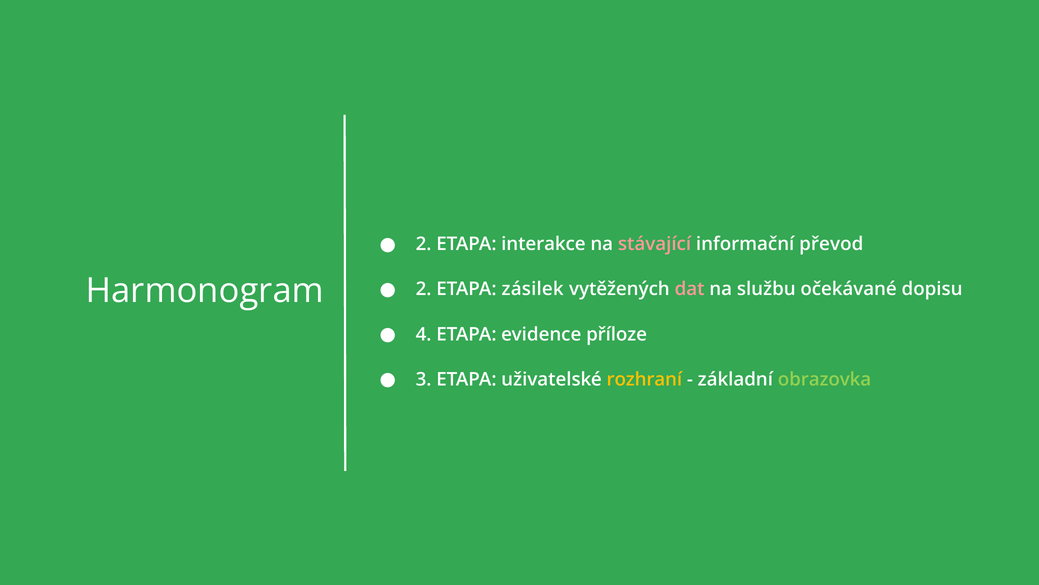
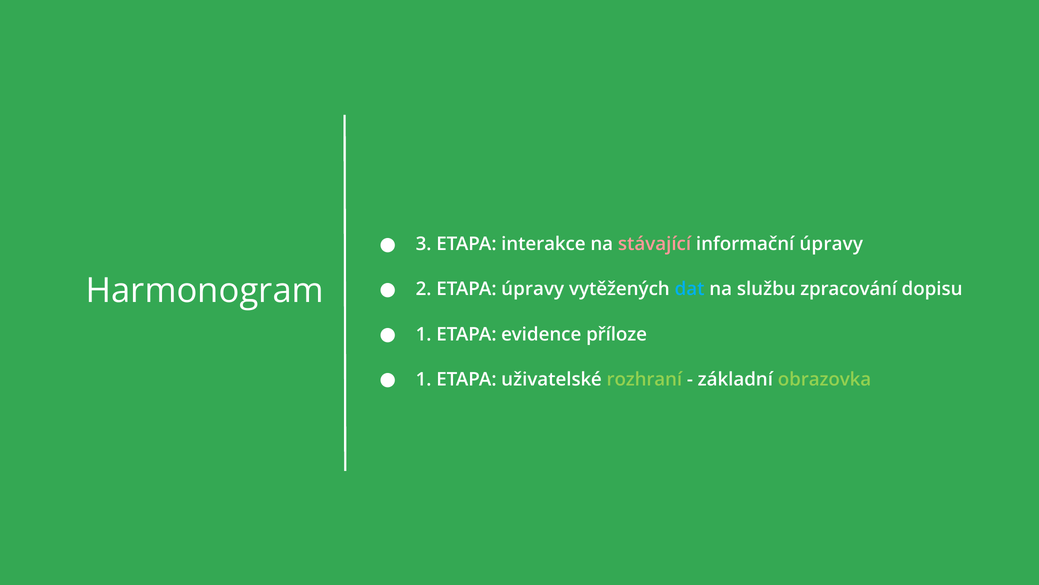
2 at (424, 244): 2 -> 3
informační převod: převod -> úpravy
ETAPA zásilek: zásilek -> úpravy
dat colour: pink -> light blue
očekávané: očekávané -> zpracování
4 at (424, 334): 4 -> 1
3 at (424, 379): 3 -> 1
rozhraní colour: yellow -> light green
